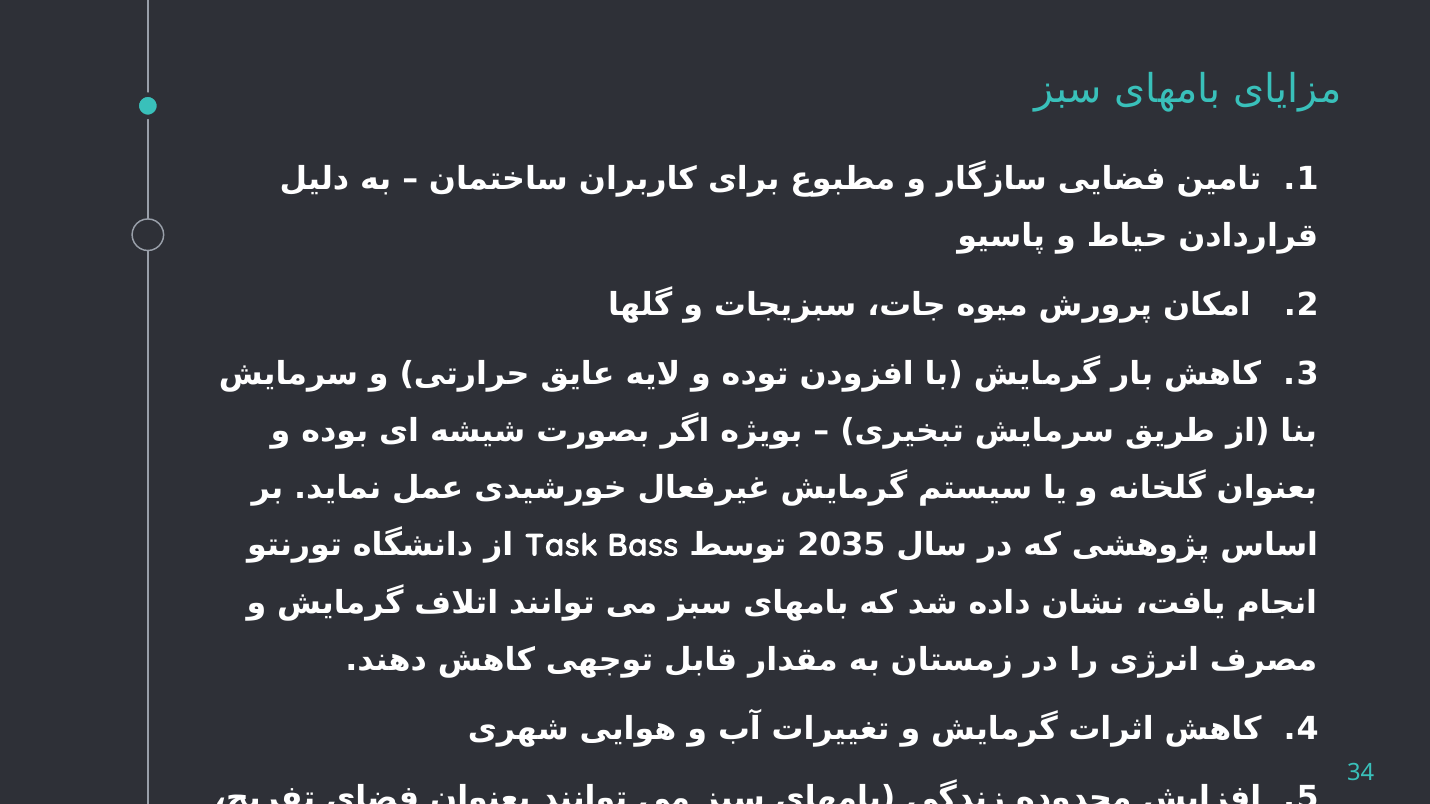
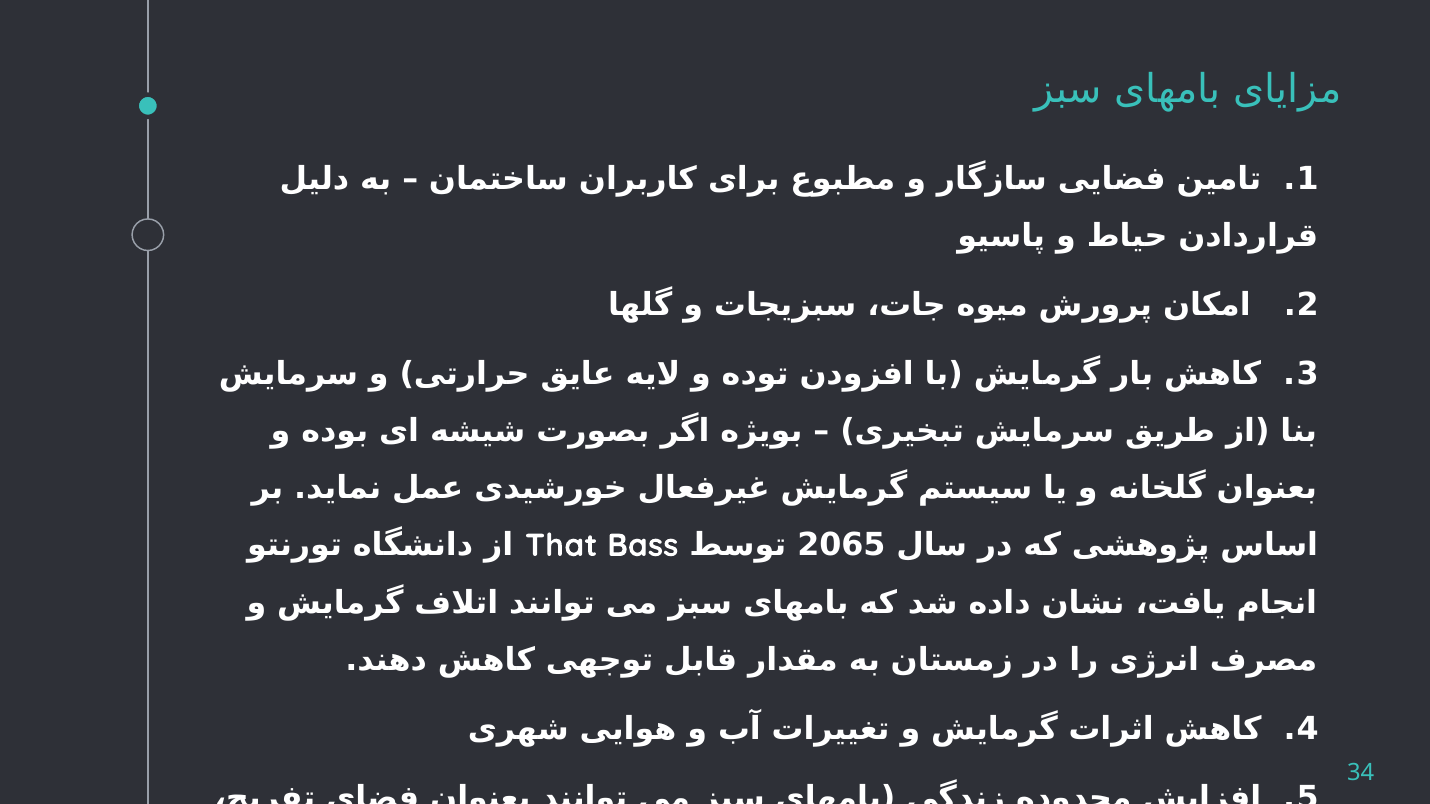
Task: Task -> That
2035: 2035 -> 2065
